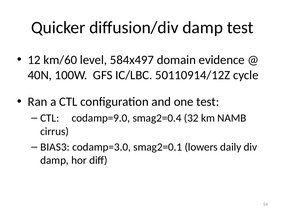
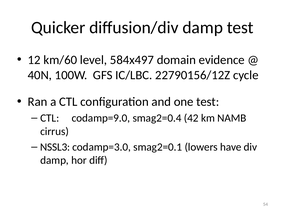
50110914/12Z: 50110914/12Z -> 22790156/12Z
32: 32 -> 42
BIAS3: BIAS3 -> NSSL3
daily: daily -> have
